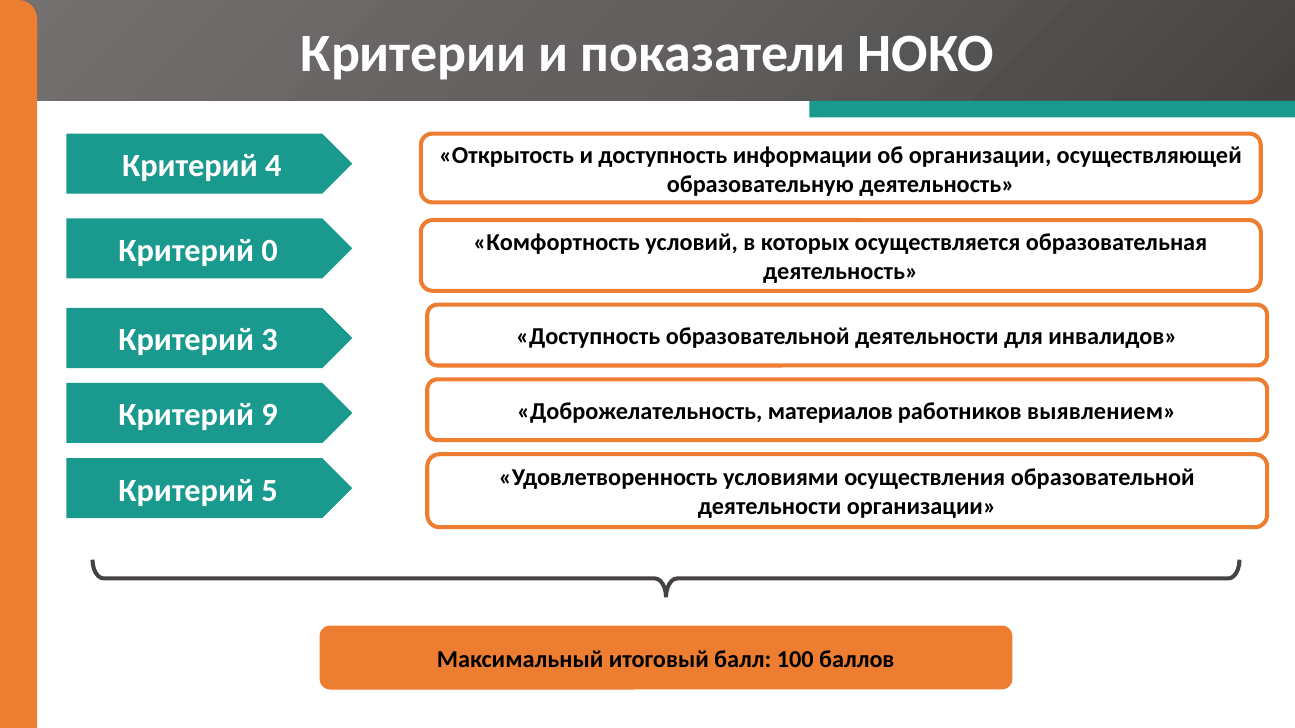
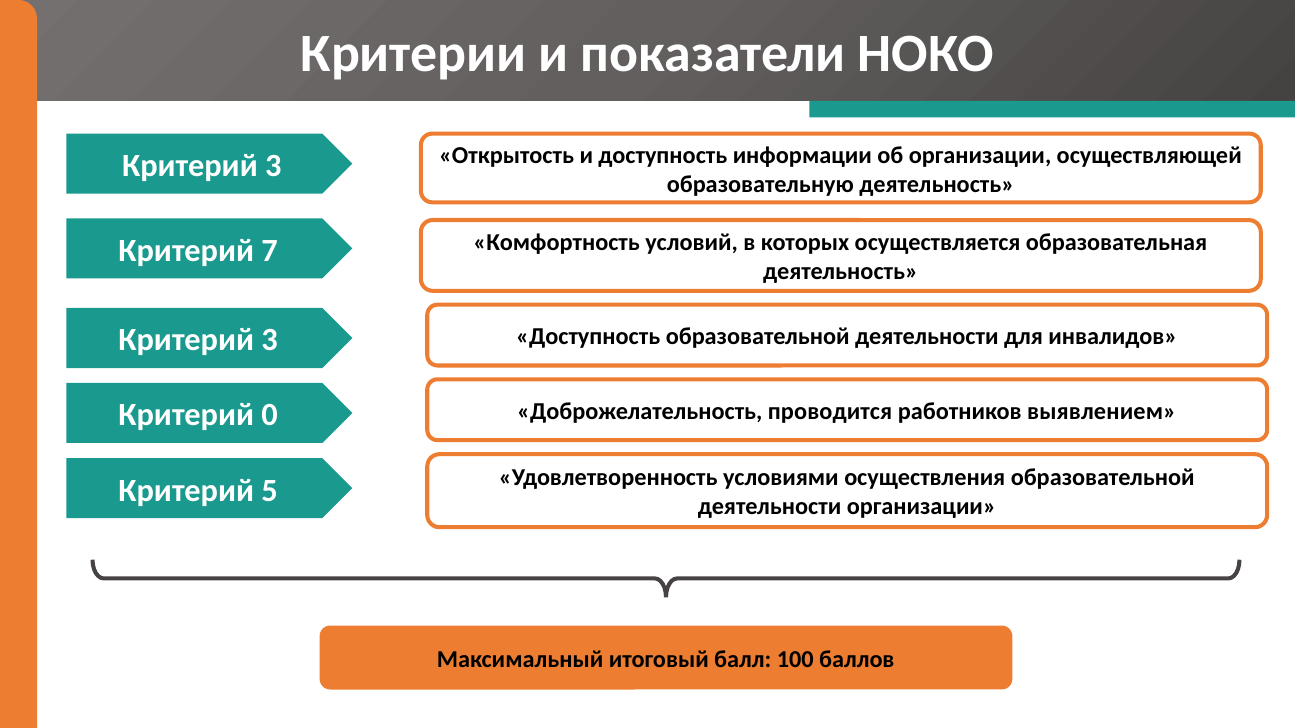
4 at (273, 166): 4 -> 3
0: 0 -> 7
материалов: материалов -> проводится
9: 9 -> 0
